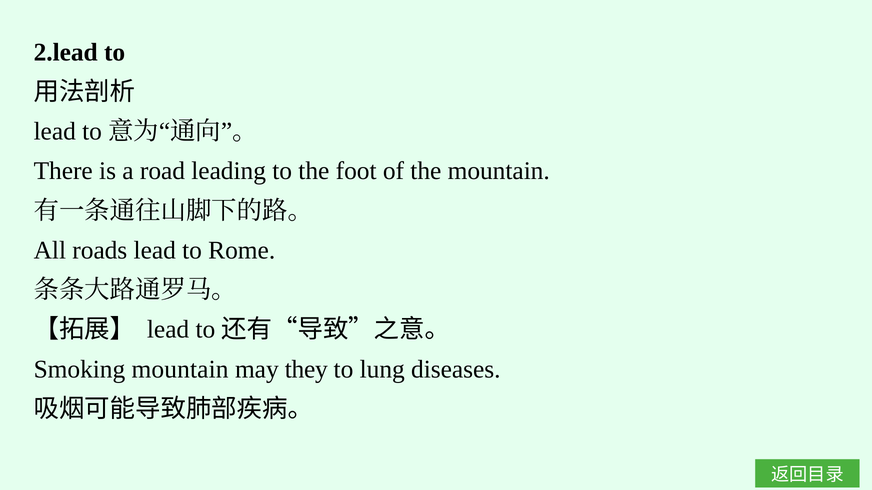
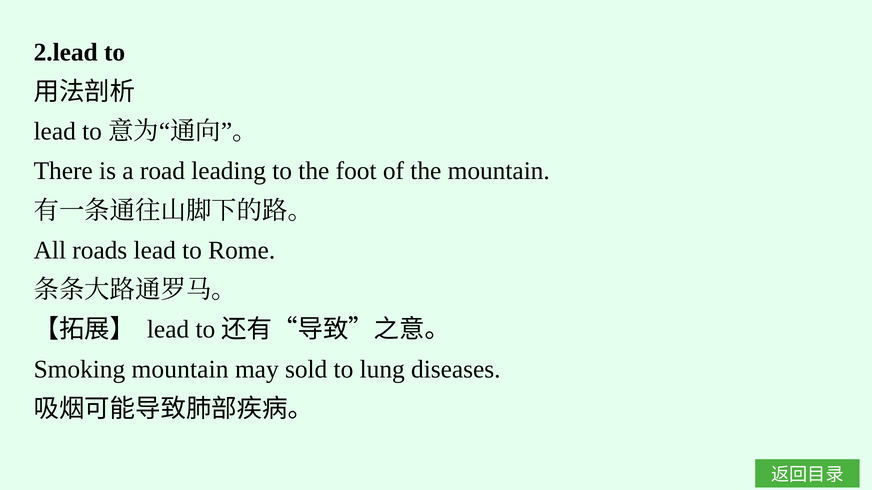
they: they -> sold
